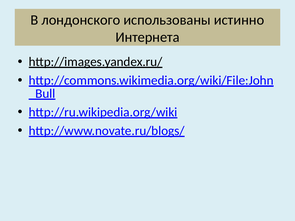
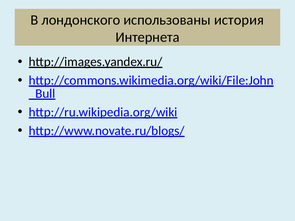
истинно: истинно -> история
